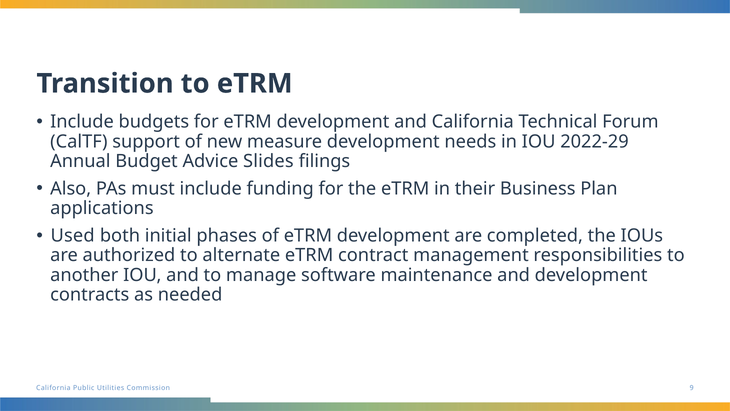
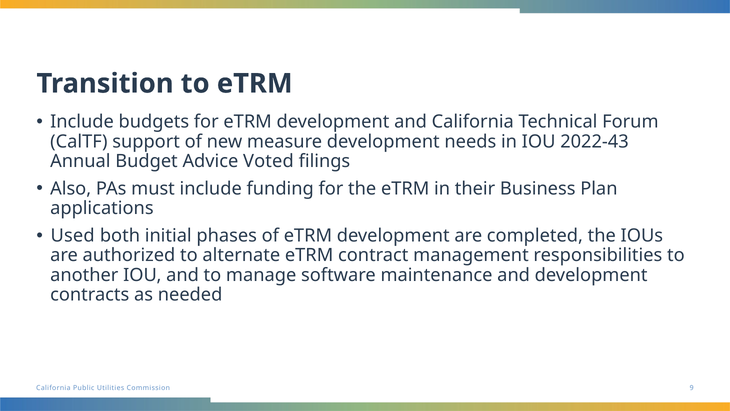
2022-29: 2022-29 -> 2022-43
Slides: Slides -> Voted
